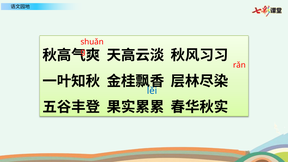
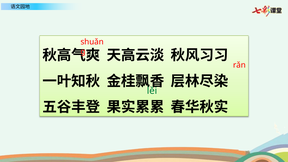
lěi colour: blue -> green
